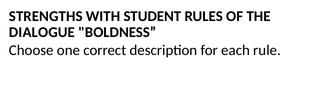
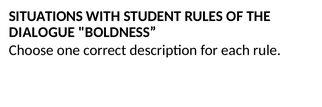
STRENGTHS: STRENGTHS -> SITUATIONS
